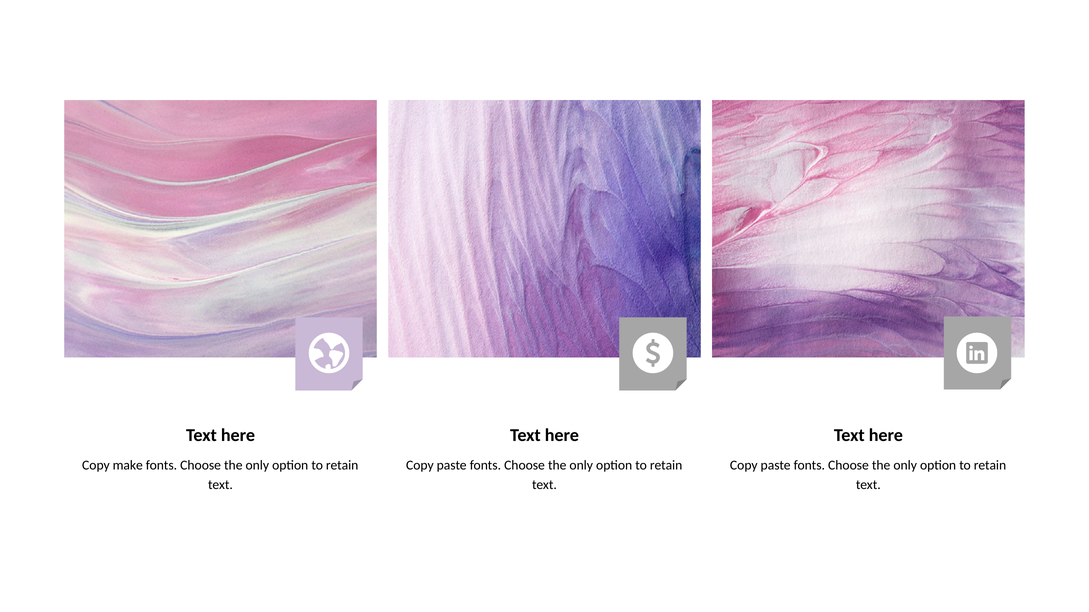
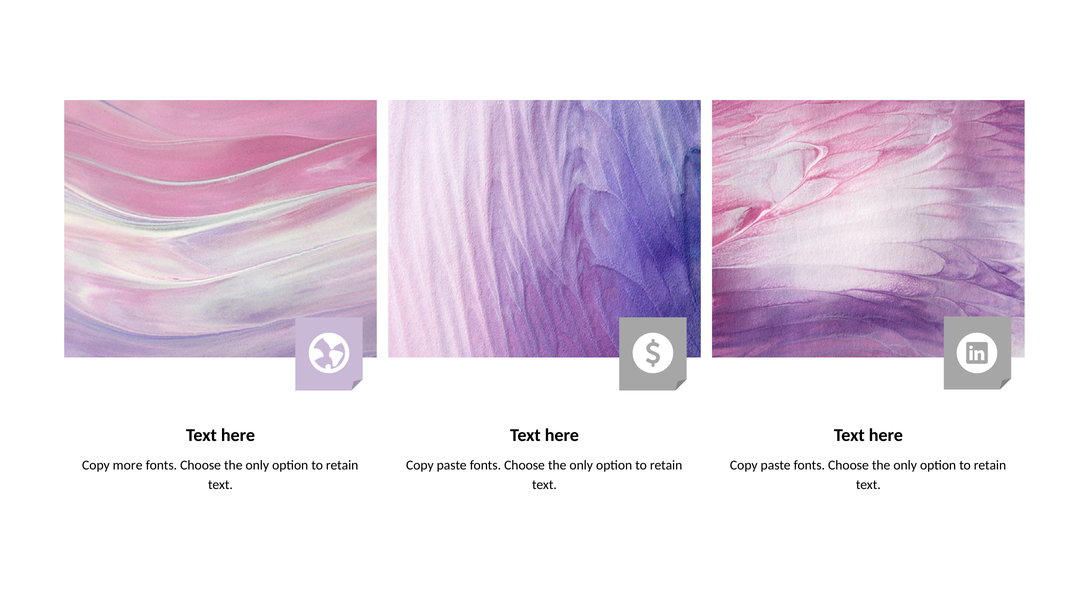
make: make -> more
